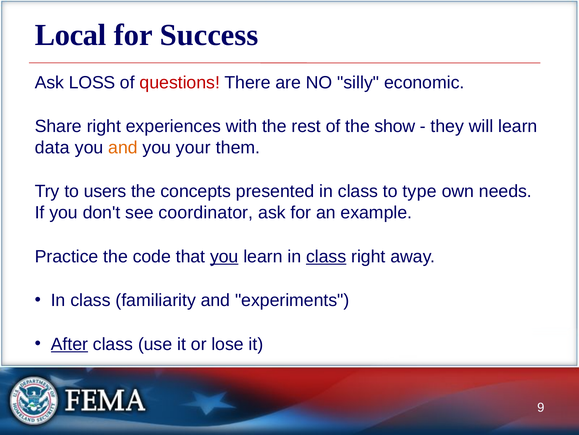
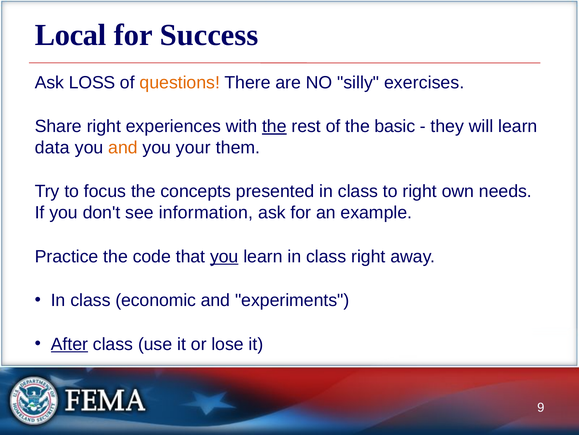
questions colour: red -> orange
economic: economic -> exercises
the at (274, 126) underline: none -> present
show: show -> basic
users: users -> focus
to type: type -> right
coordinator: coordinator -> information
class at (326, 256) underline: present -> none
familiarity: familiarity -> economic
